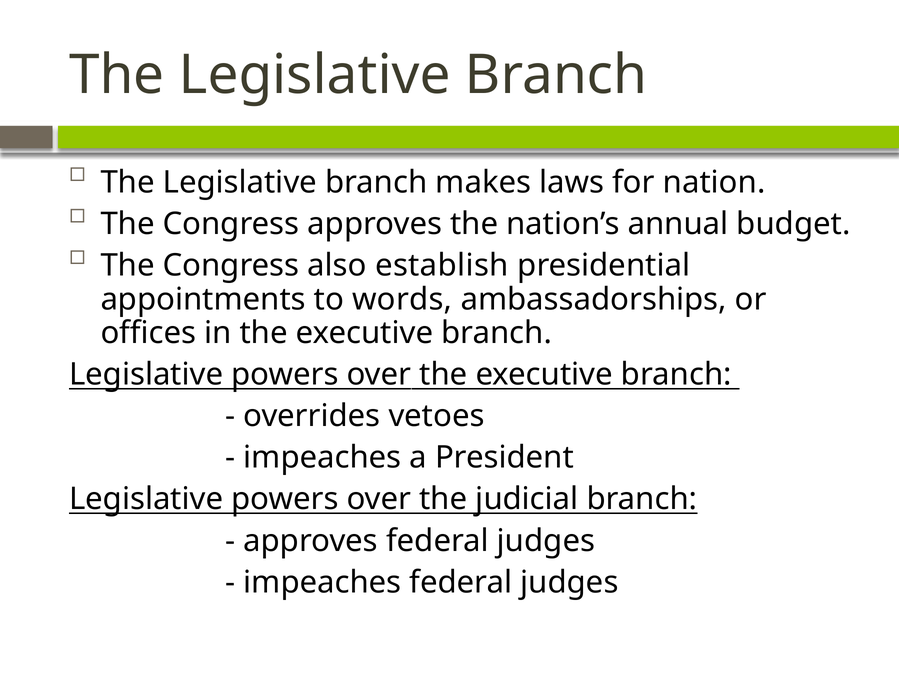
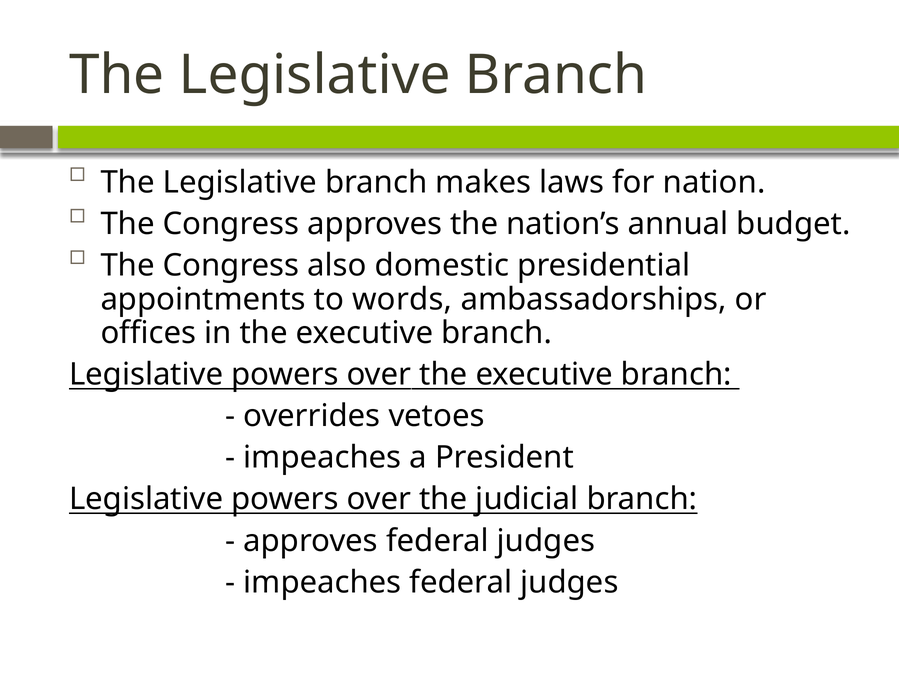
establish: establish -> domestic
